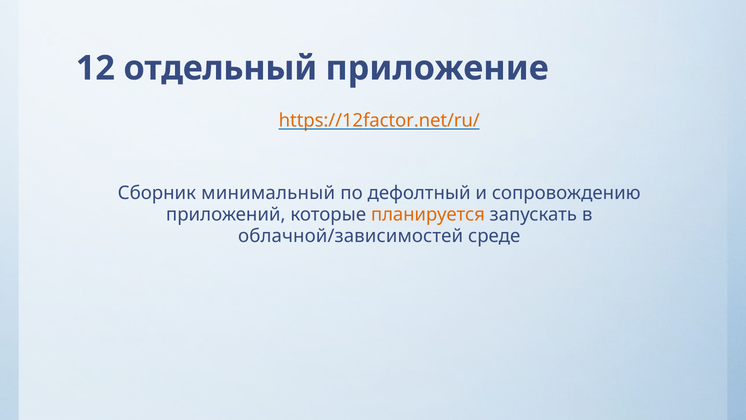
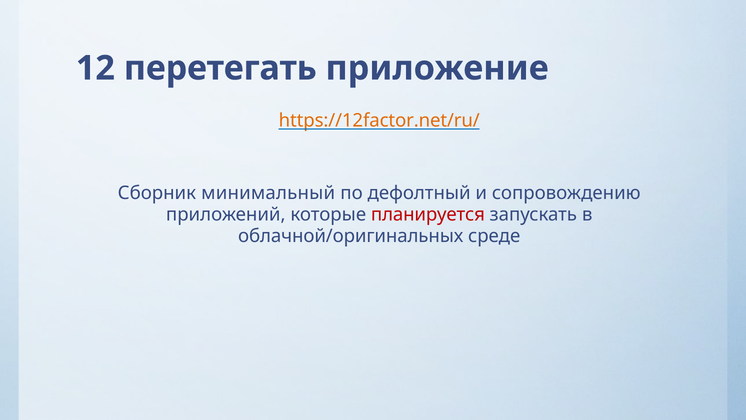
отдельный: отдельный -> перетегать
планируется colour: orange -> red
облачной/зависимостей: облачной/зависимостей -> облачной/оригинальных
